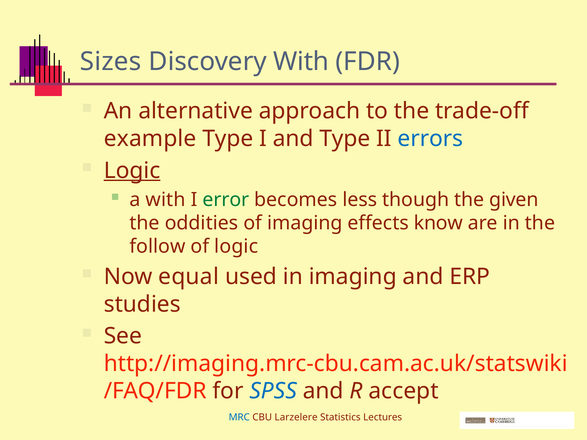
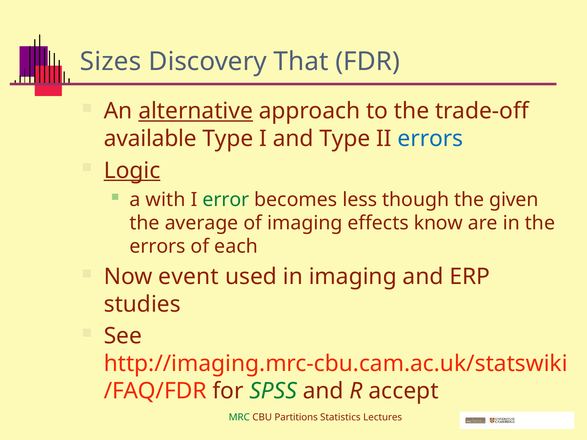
Discovery With: With -> That
alternative underline: none -> present
example: example -> available
oddities: oddities -> average
follow at (157, 247): follow -> errors
of logic: logic -> each
equal: equal -> event
SPSS colour: blue -> green
MRC colour: blue -> green
Larzelere: Larzelere -> Partitions
